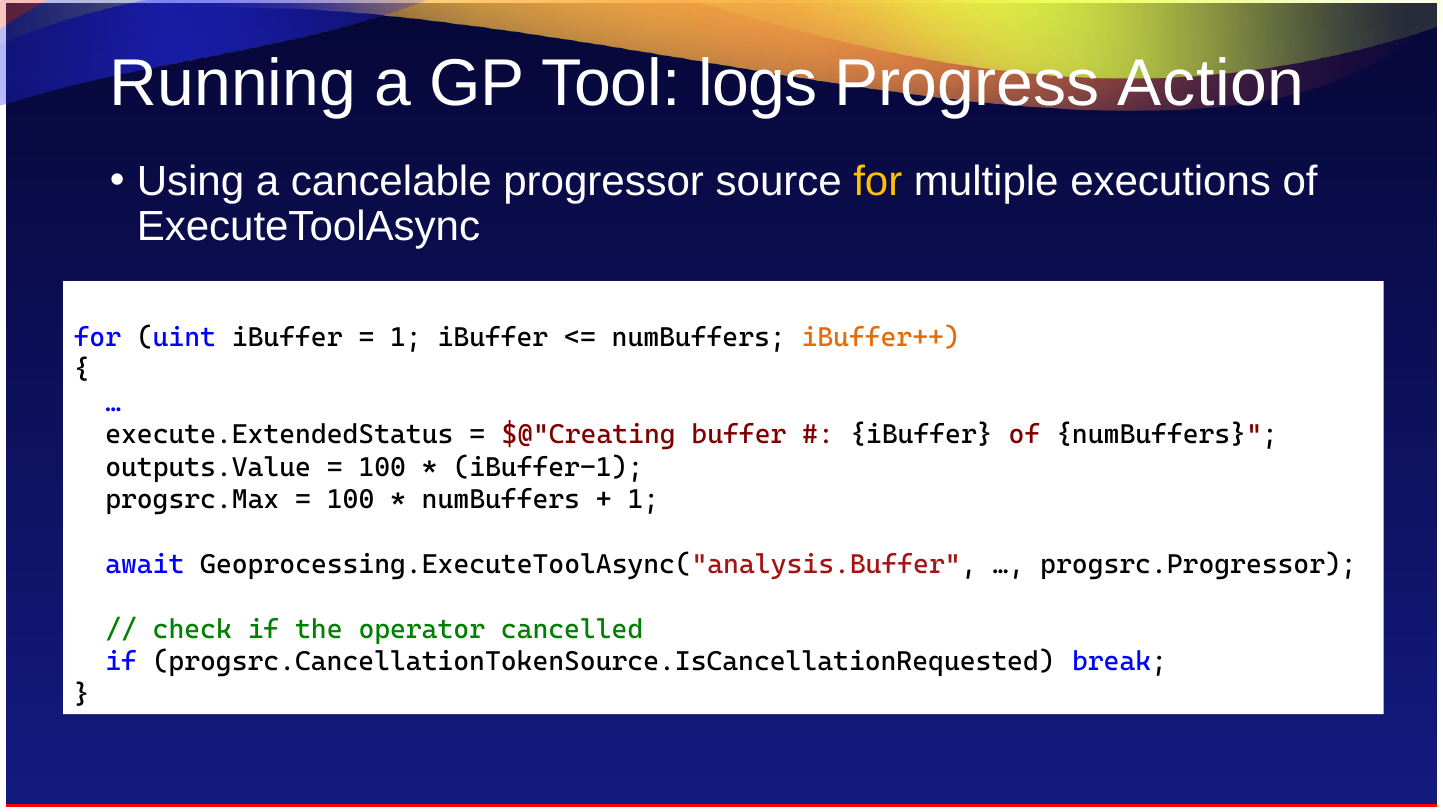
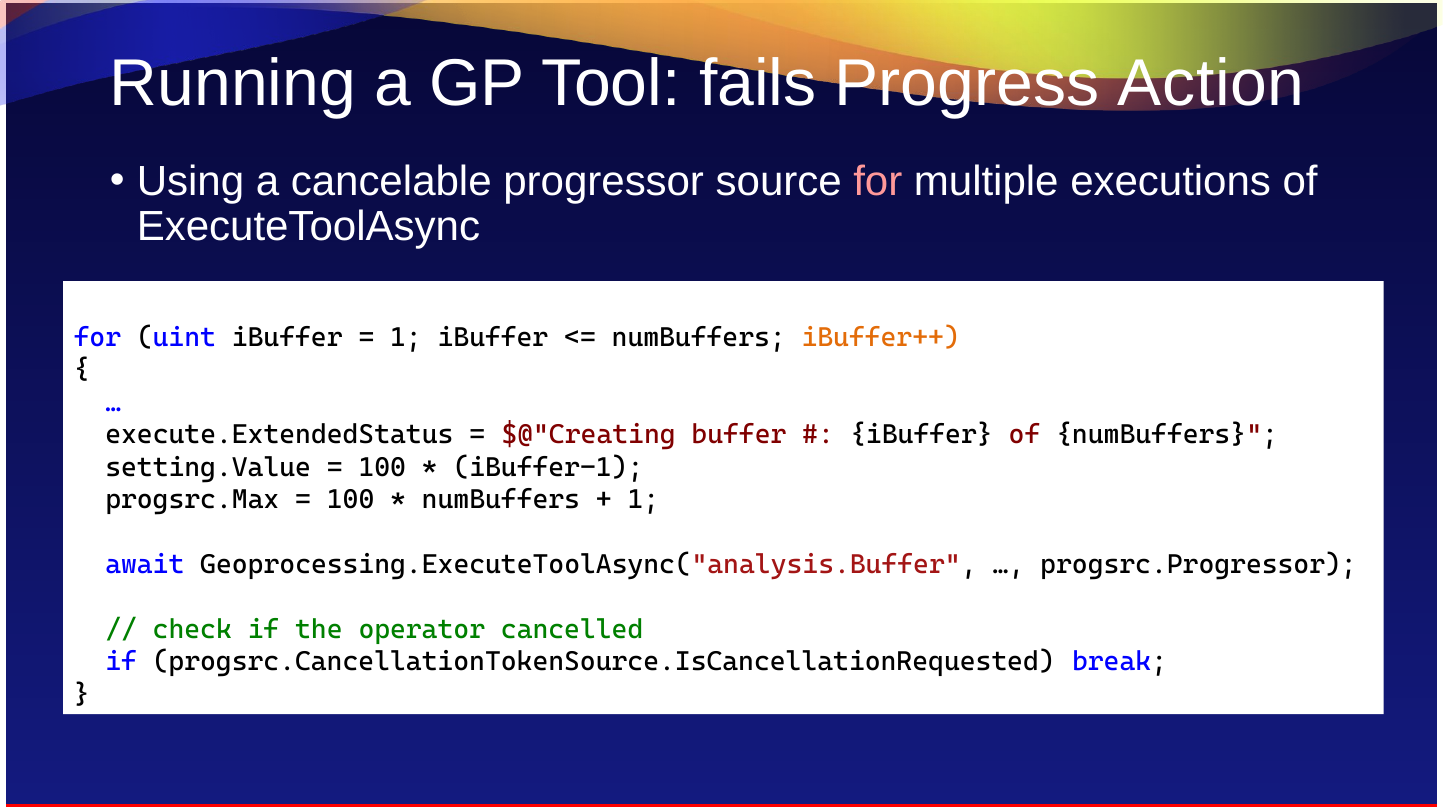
logs: logs -> fails
for at (878, 181) colour: yellow -> pink
outputs.Value: outputs.Value -> setting.Value
